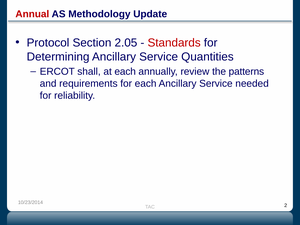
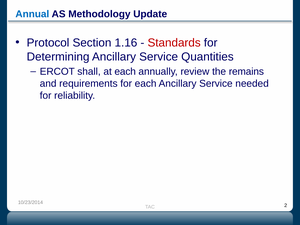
Annual colour: red -> blue
2.05: 2.05 -> 1.16
patterns: patterns -> remains
